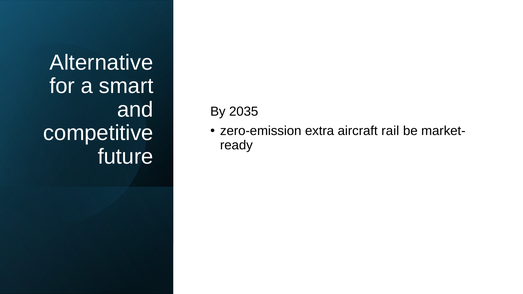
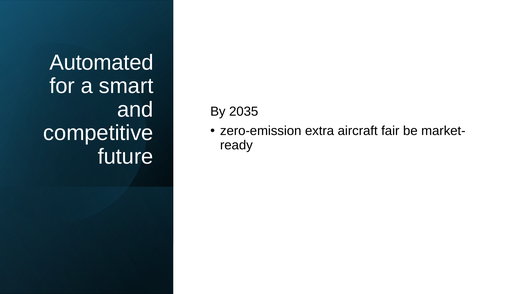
Alternative: Alternative -> Automated
rail: rail -> fair
